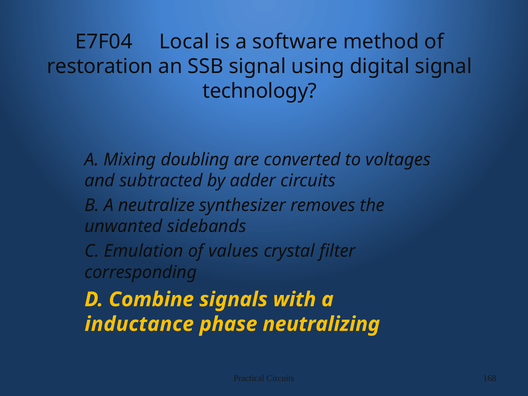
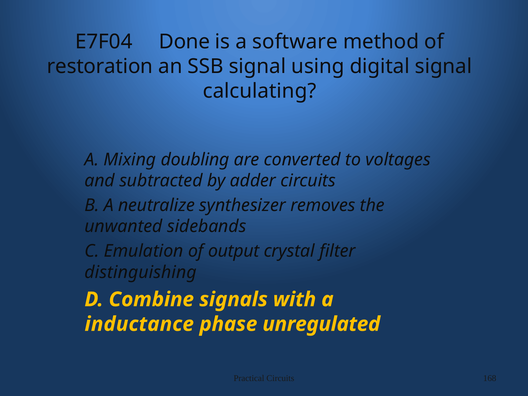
Local: Local -> Done
technology: technology -> calculating
values: values -> output
corresponding: corresponding -> distinguishing
neutralizing: neutralizing -> unregulated
